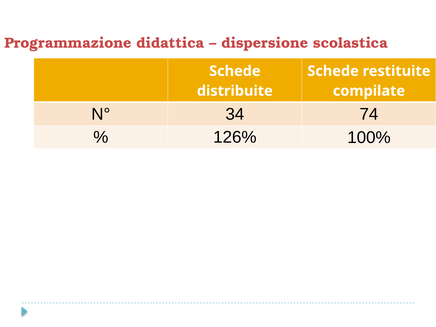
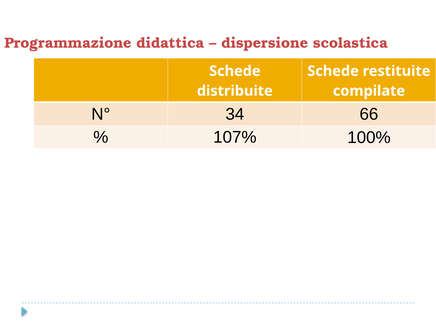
74: 74 -> 66
126%: 126% -> 107%
